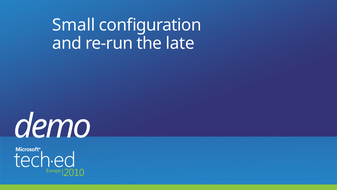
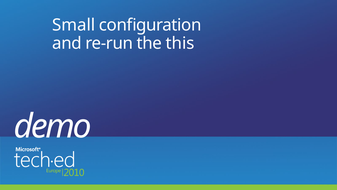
late: late -> this
